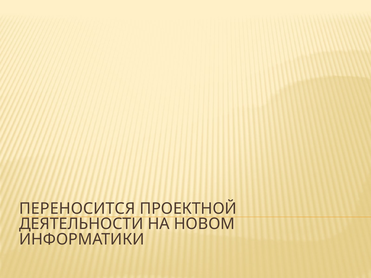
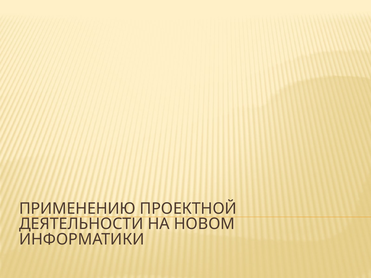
ПЕРЕНОСИТСЯ: ПЕРЕНОСИТСЯ -> ПРИМЕНЕНИЮ
